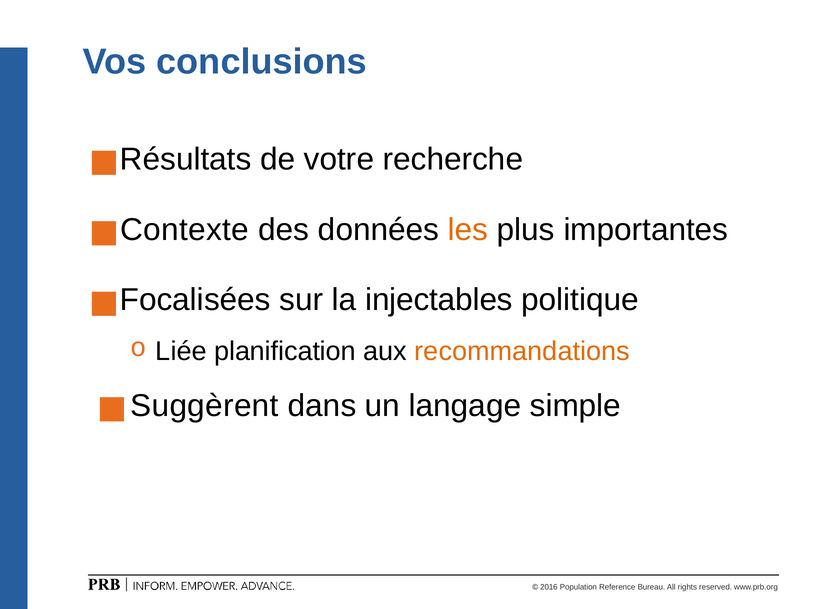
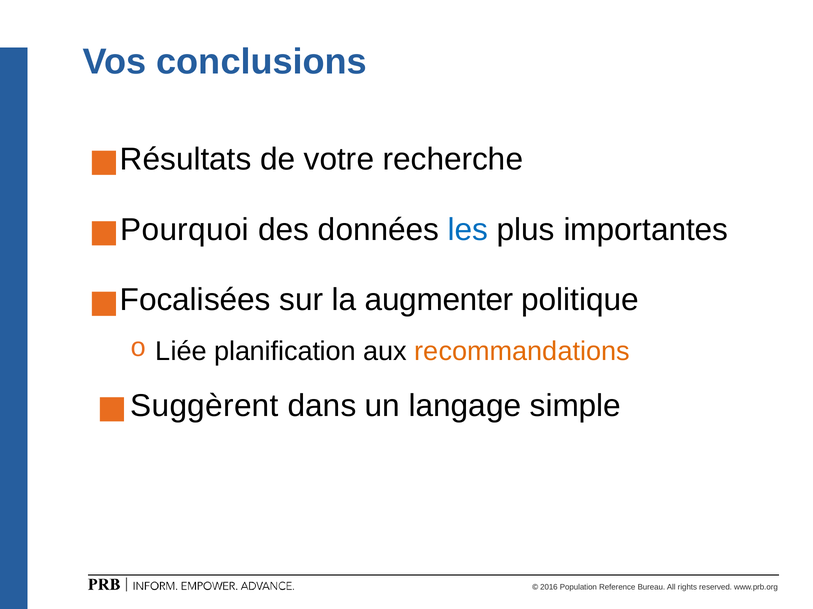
Contexte: Contexte -> Pourquoi
les colour: orange -> blue
injectables: injectables -> augmenter
